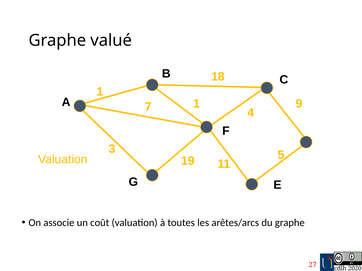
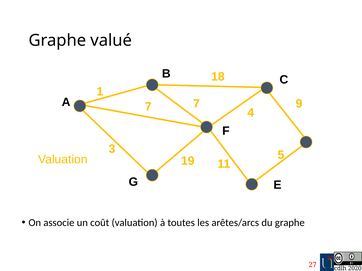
7 1: 1 -> 7
